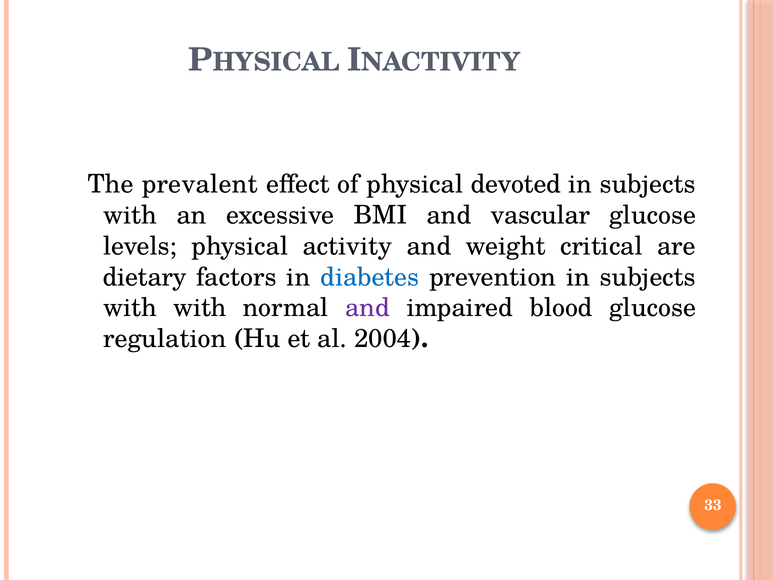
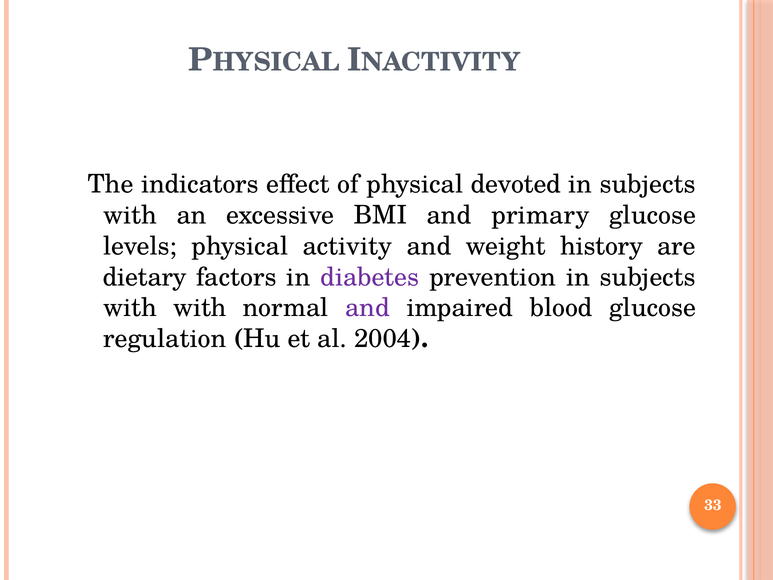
prevalent: prevalent -> indicators
vascular: vascular -> primary
critical: critical -> history
diabetes colour: blue -> purple
